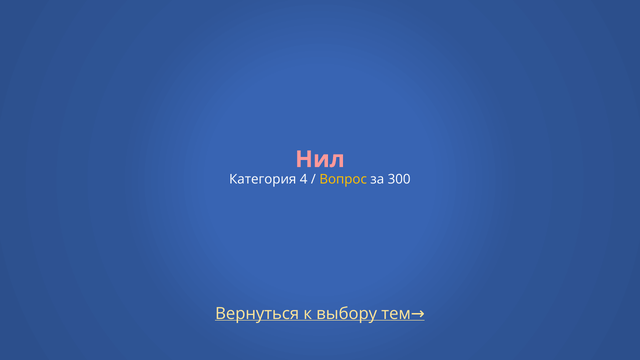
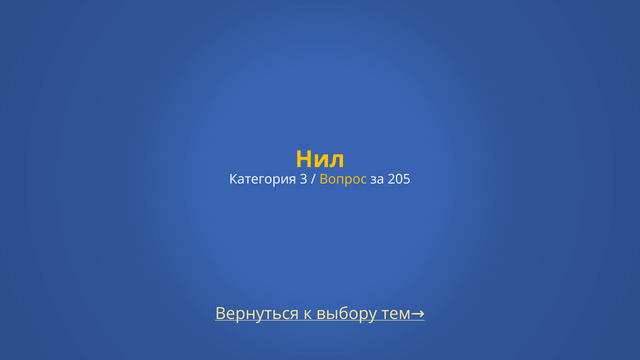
Нил colour: pink -> yellow
4: 4 -> 3
300: 300 -> 205
